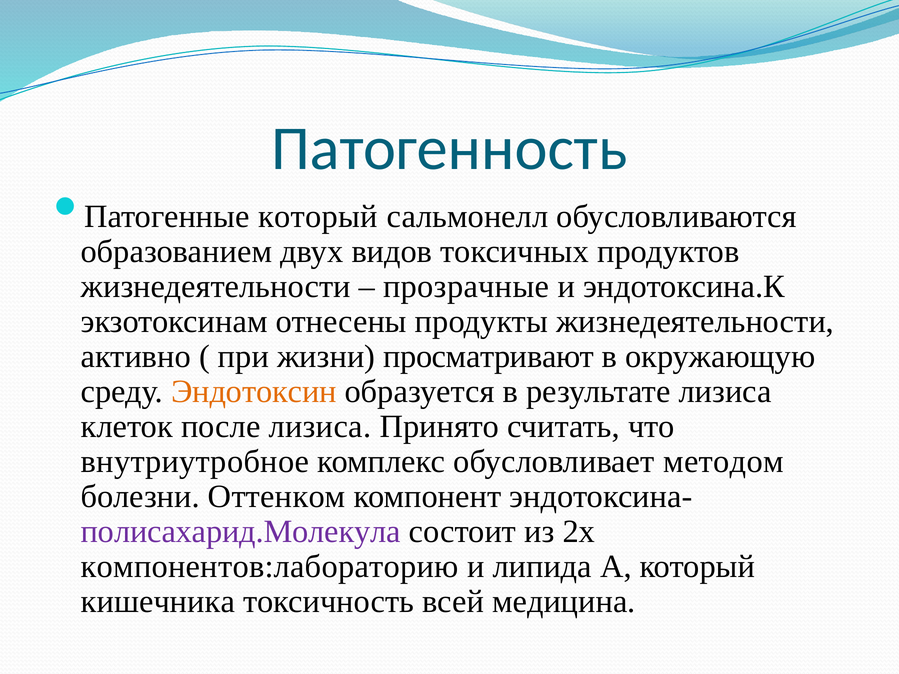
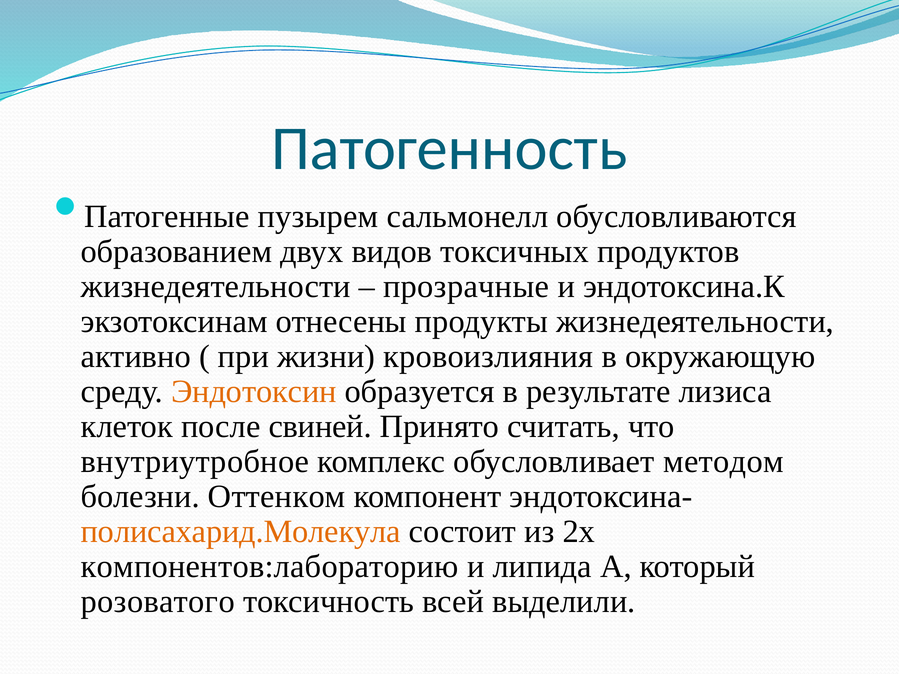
Патогенные который: который -> пузырем
просматривают: просматривают -> кровоизлияния
после лизиса: лизиса -> свиней
полисахарид.Молекула colour: purple -> orange
кишечника: кишечника -> розоватого
медицина: медицина -> выделили
